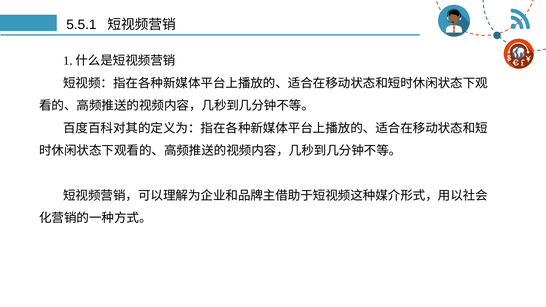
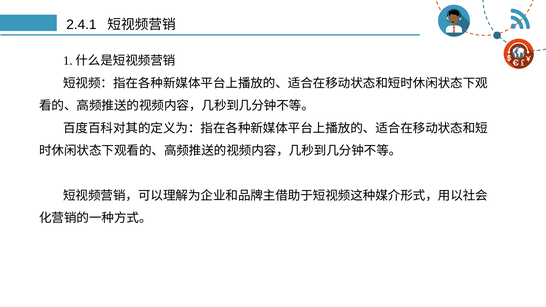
5.5.1: 5.5.1 -> 2.4.1
